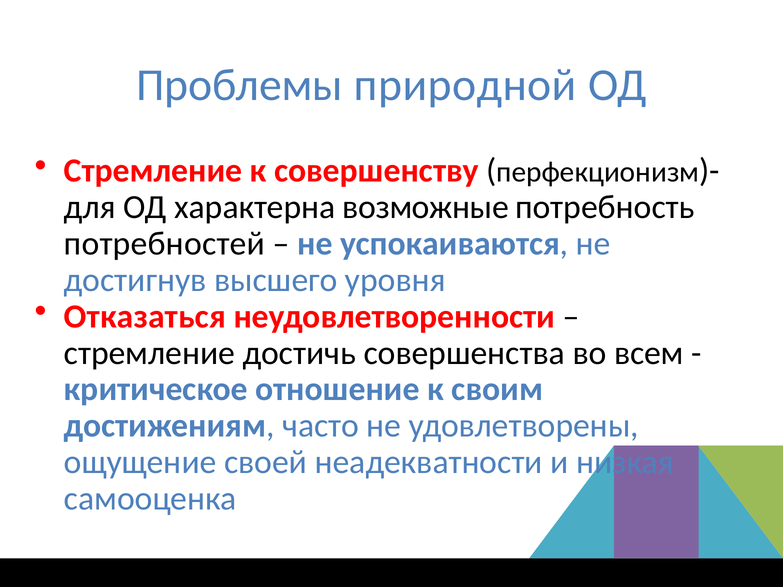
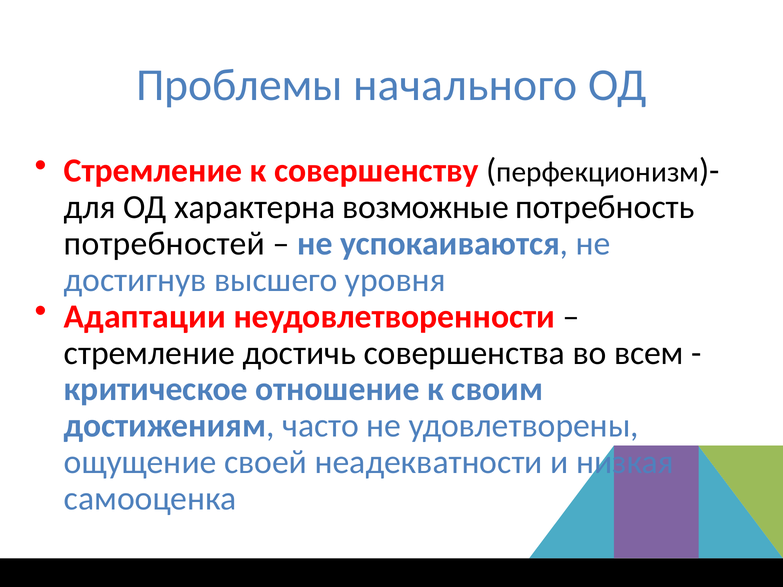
природной: природной -> начального
Отказаться: Отказаться -> Адаптации
